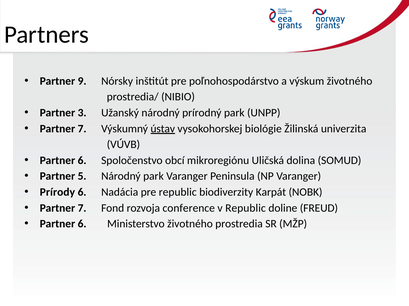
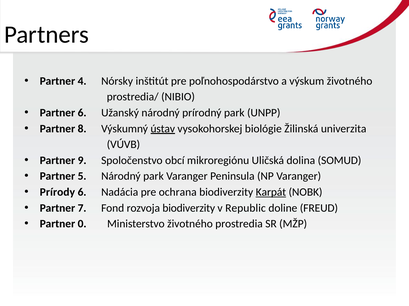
9: 9 -> 4
Partner 3: 3 -> 6
7 at (82, 129): 7 -> 8
6 at (82, 161): 6 -> 9
pre republic: republic -> ochrana
Karpát underline: none -> present
rozvoja conference: conference -> biodiverzity
6 at (82, 224): 6 -> 0
